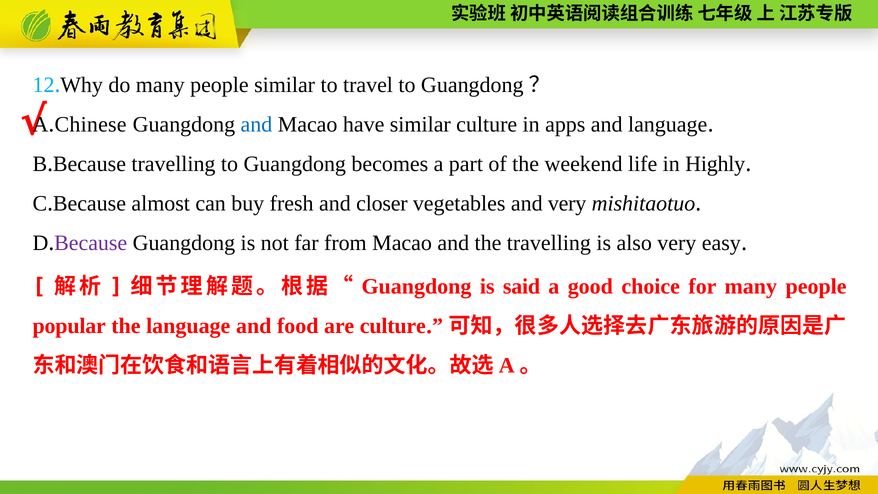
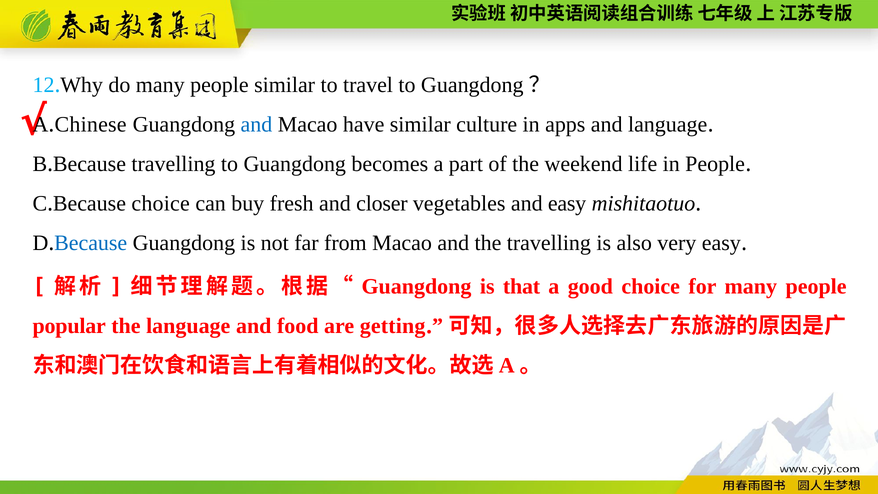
in Highly: Highly -> People
Because almost: almost -> choice
and very: very -> easy
Because at (91, 243) colour: purple -> blue
said: said -> that
are culture: culture -> getting
